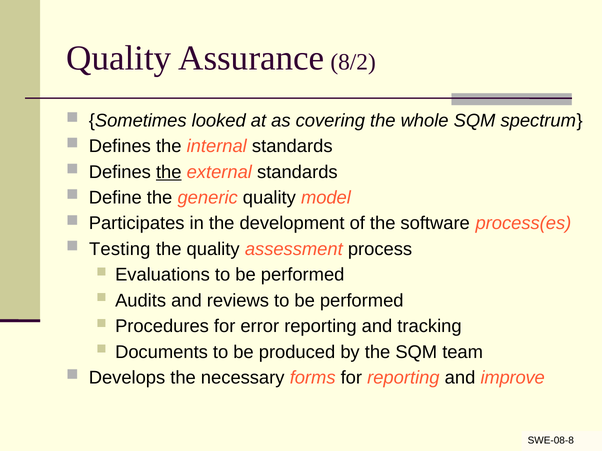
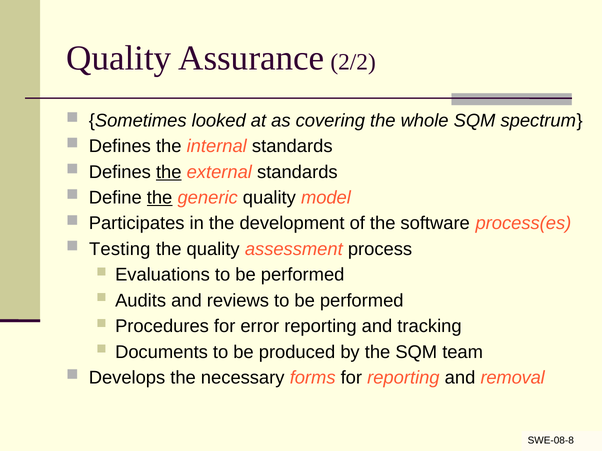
8/2: 8/2 -> 2/2
the at (160, 198) underline: none -> present
improve: improve -> removal
